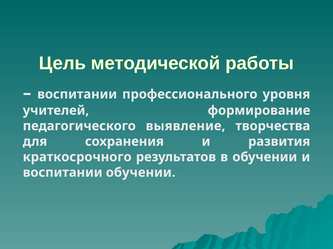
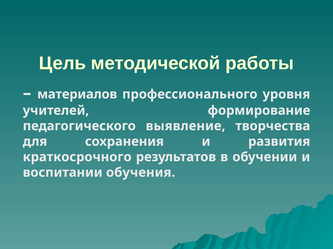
воспитании at (77, 95): воспитании -> материалов
воспитании обучении: обучении -> обучения
